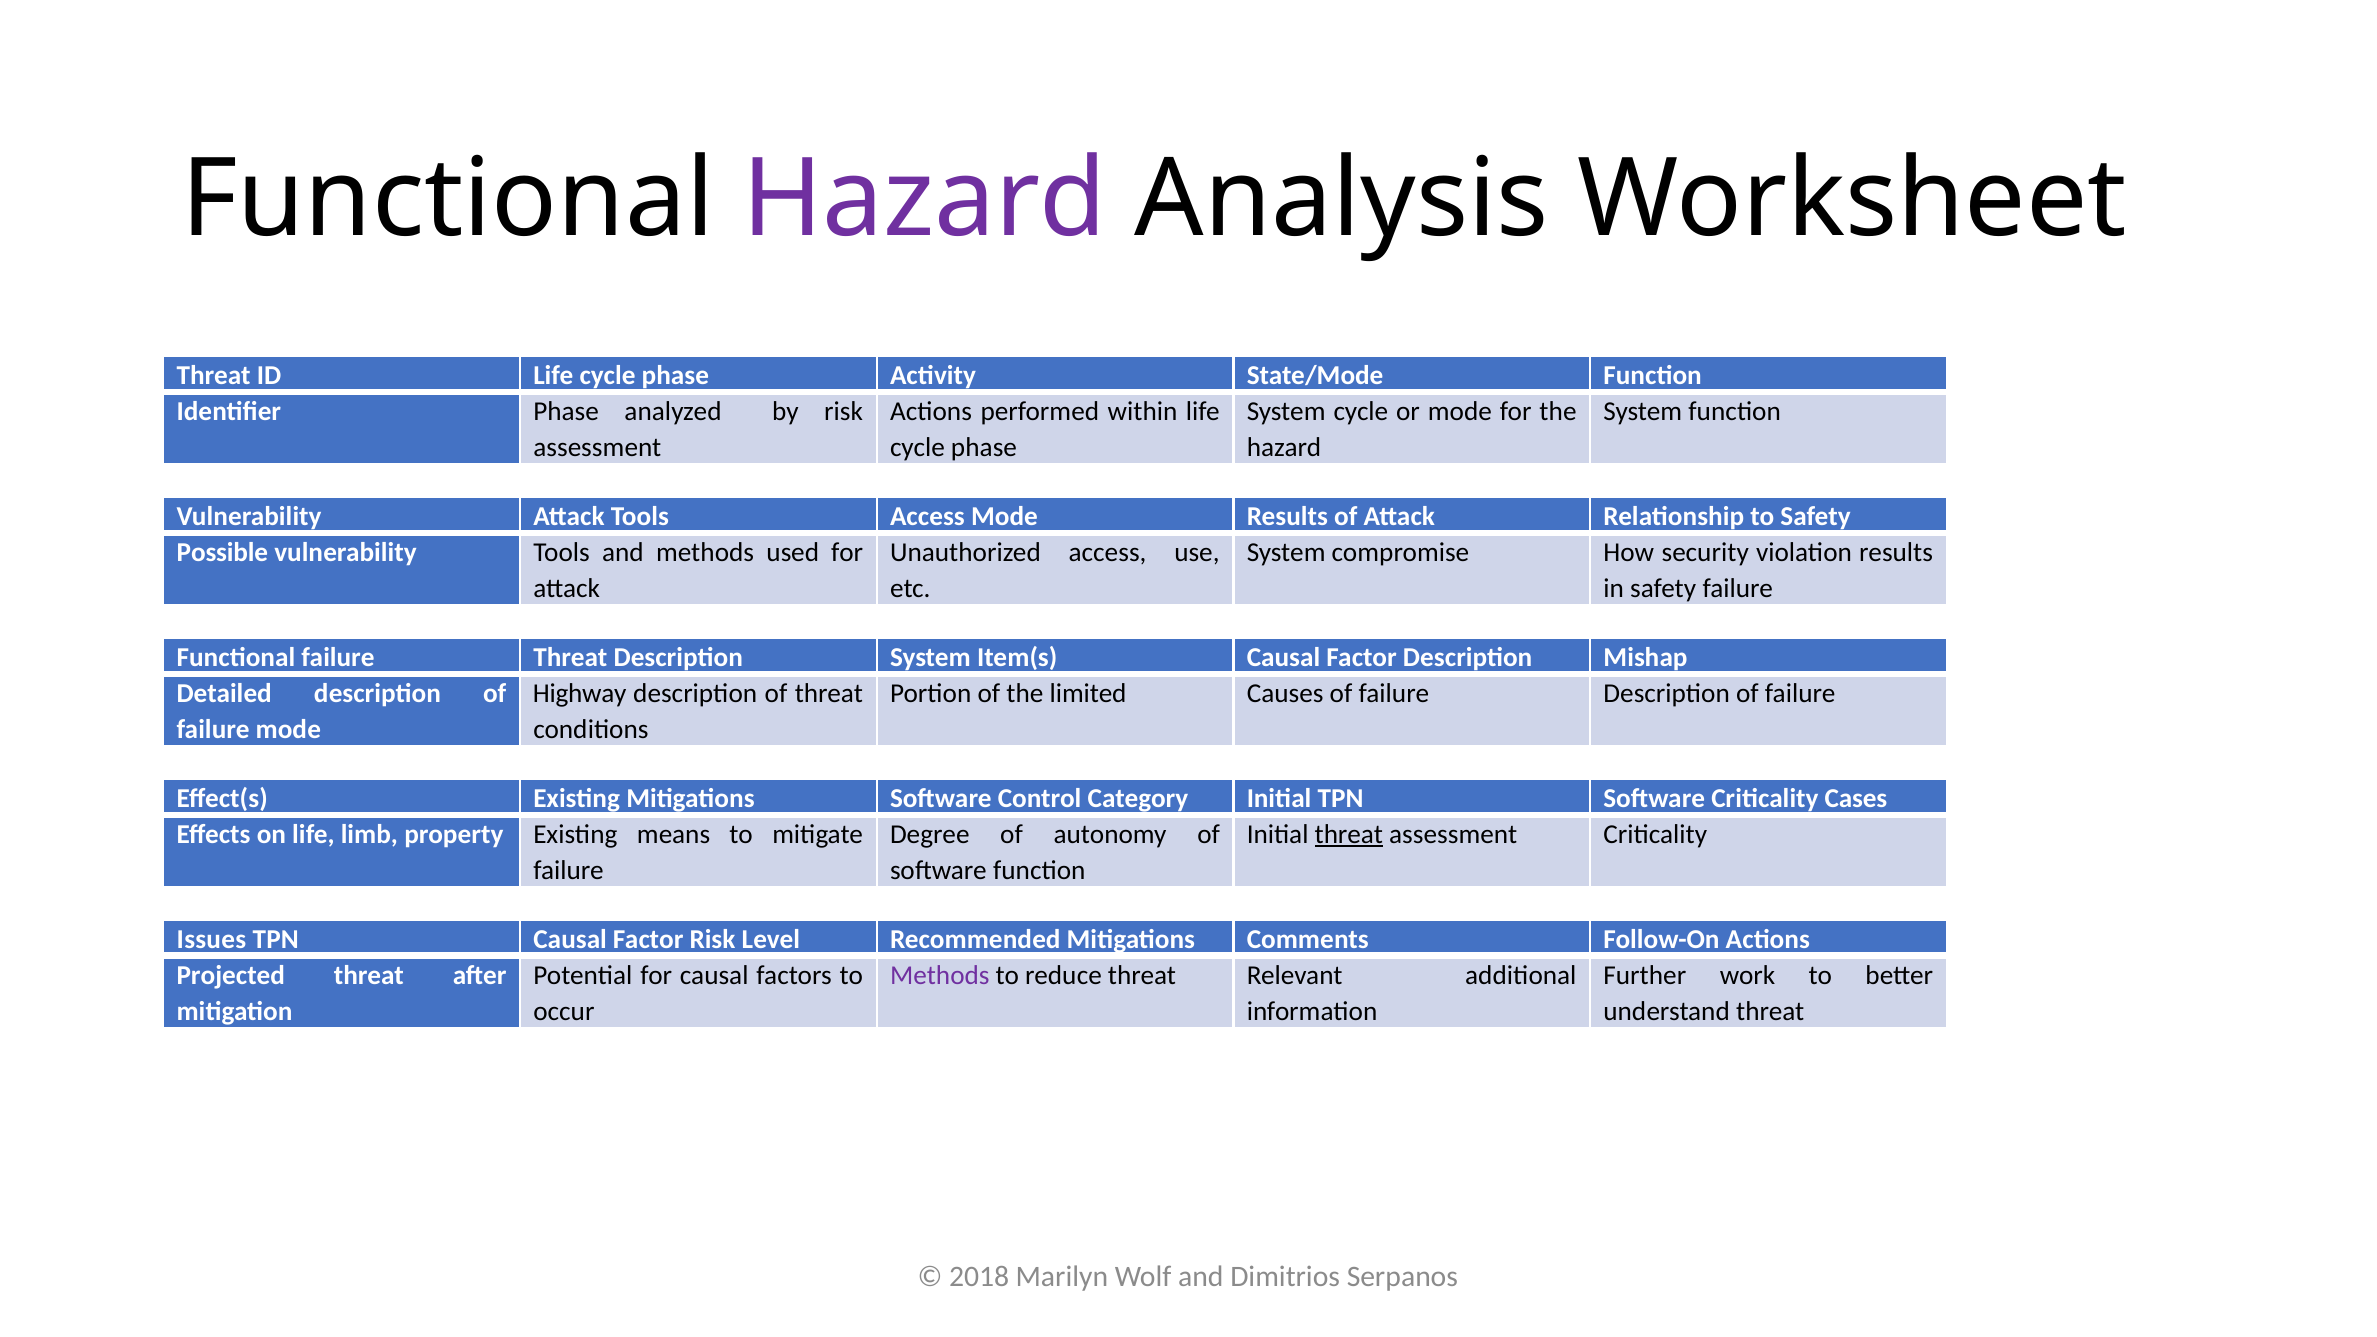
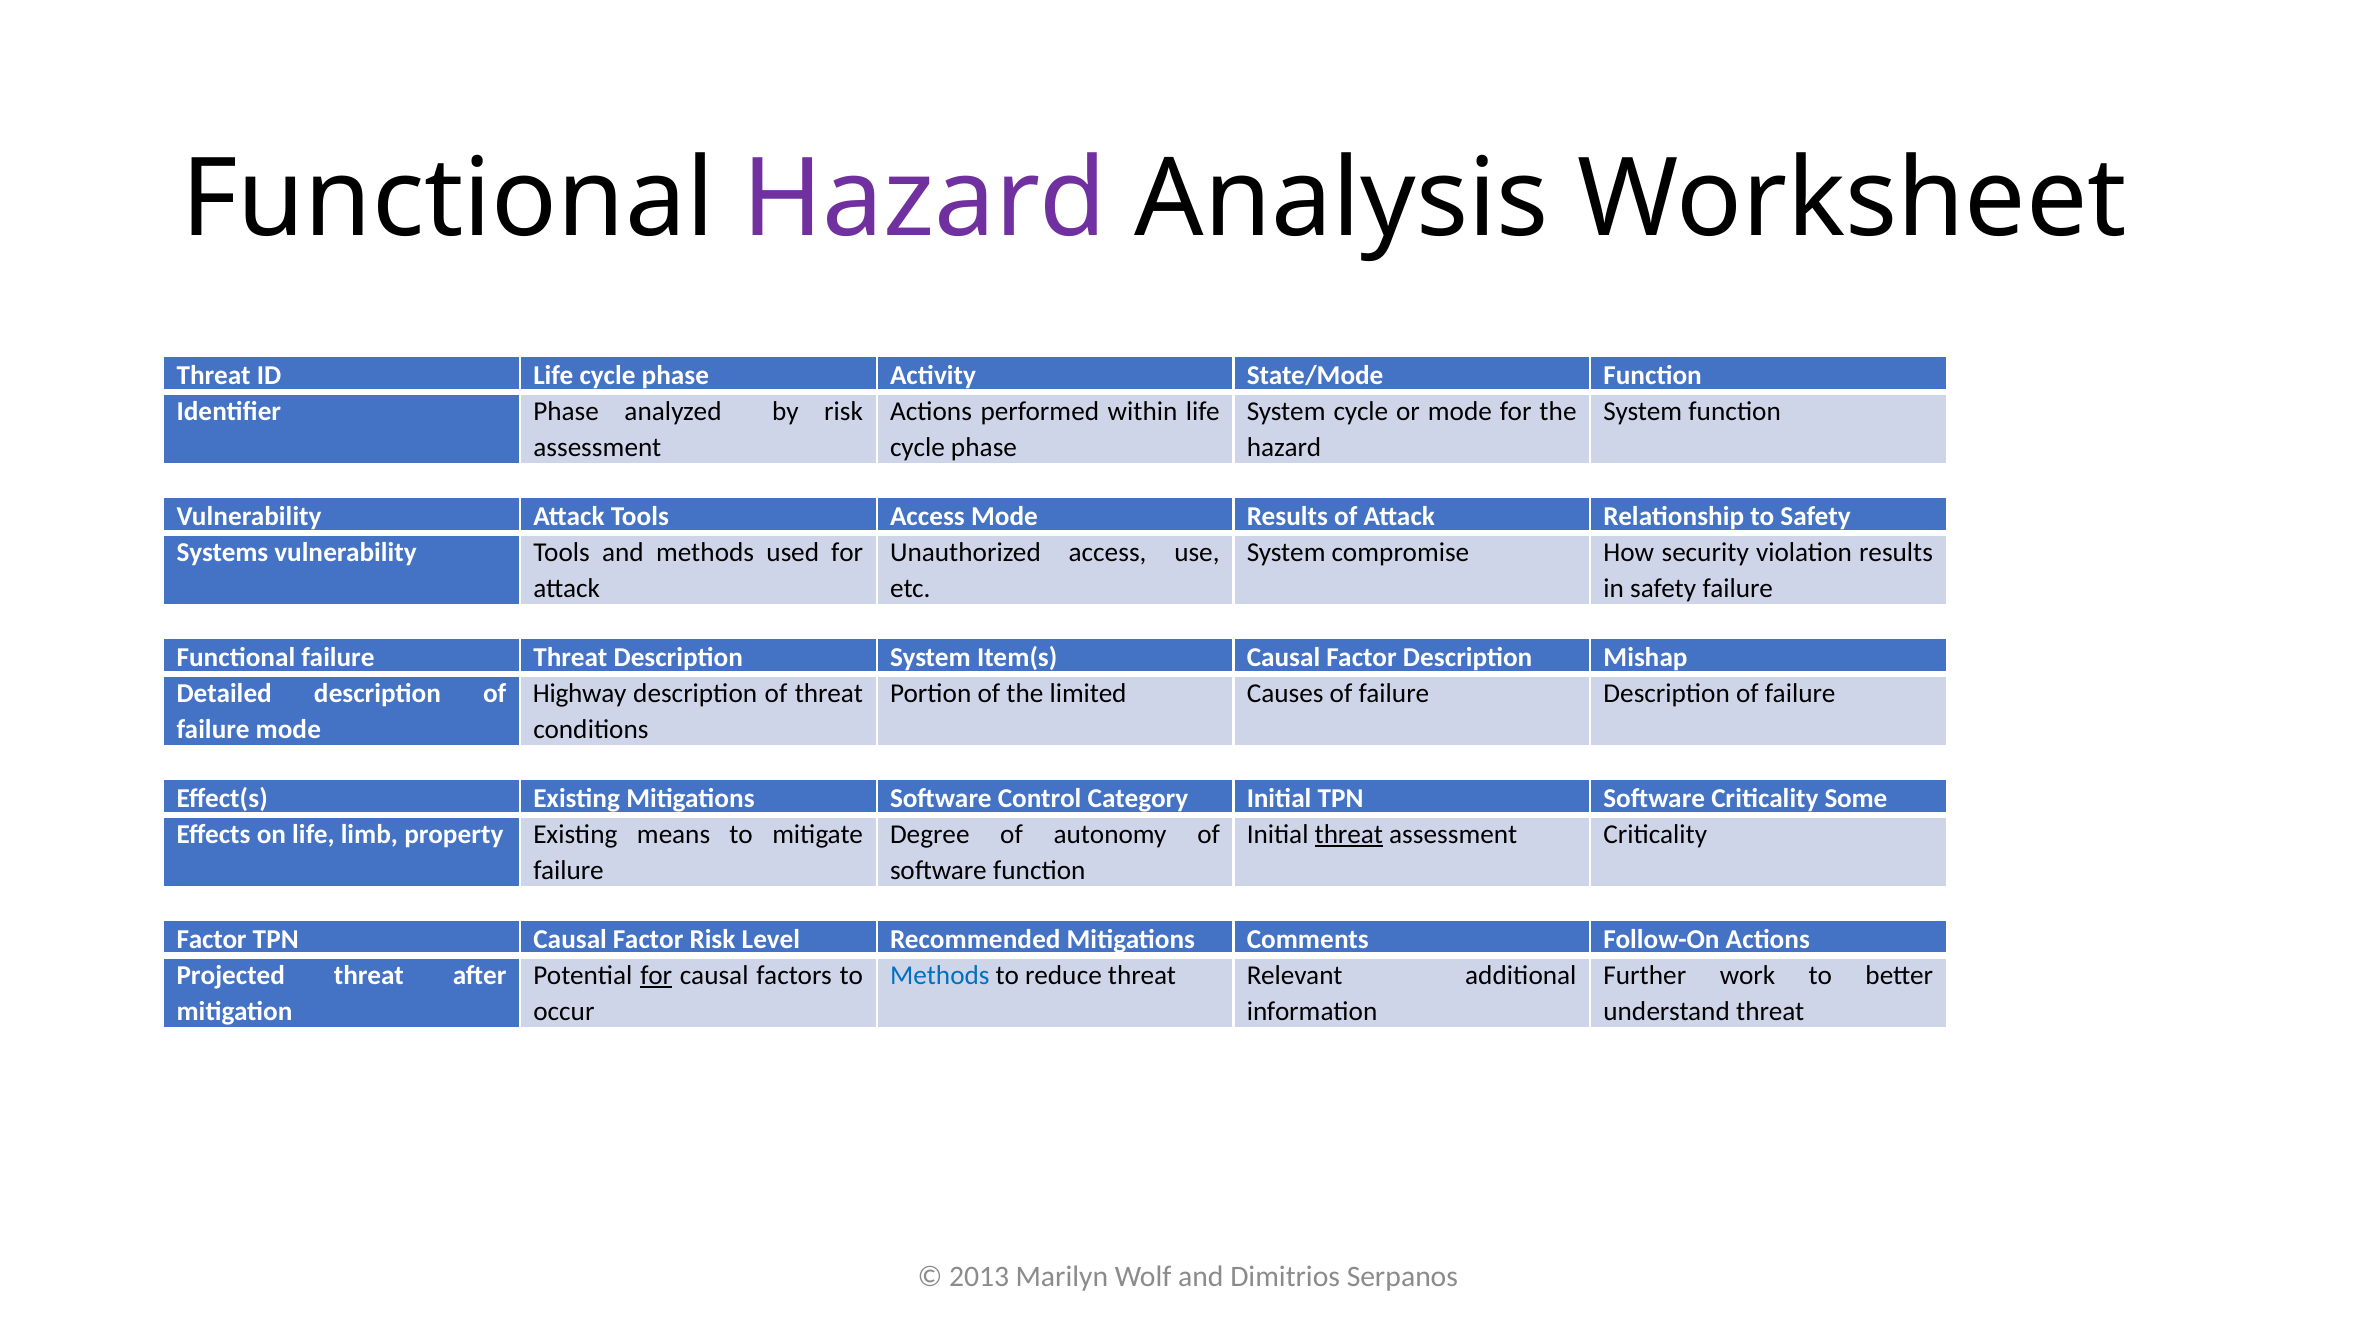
Possible: Possible -> Systems
Cases: Cases -> Some
Issues at (211, 939): Issues -> Factor
for at (656, 975) underline: none -> present
Methods at (940, 975) colour: purple -> blue
2018: 2018 -> 2013
